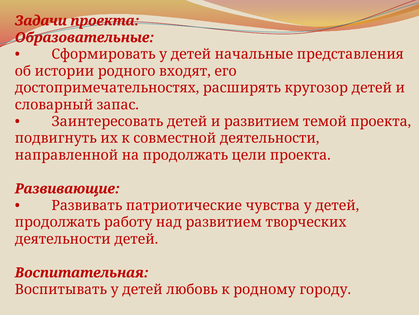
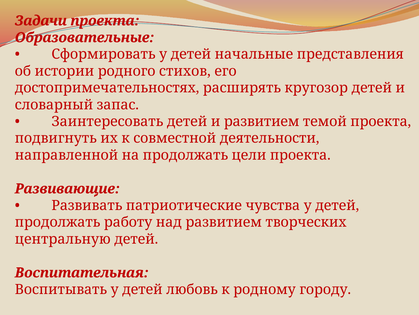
входят: входят -> стихов
деятельности at (63, 239): деятельности -> центральную
